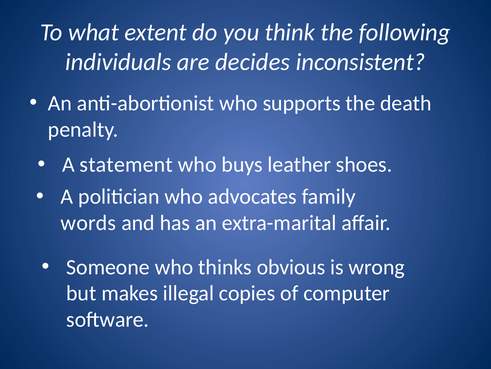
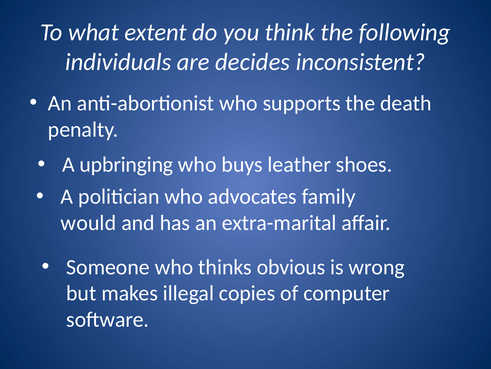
statement: statement -> upbringing
words: words -> would
